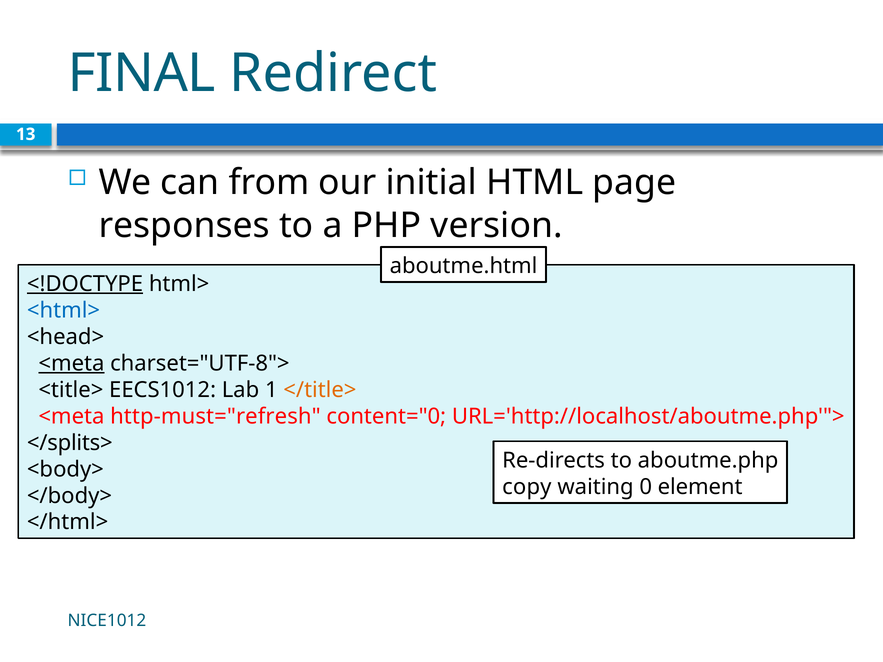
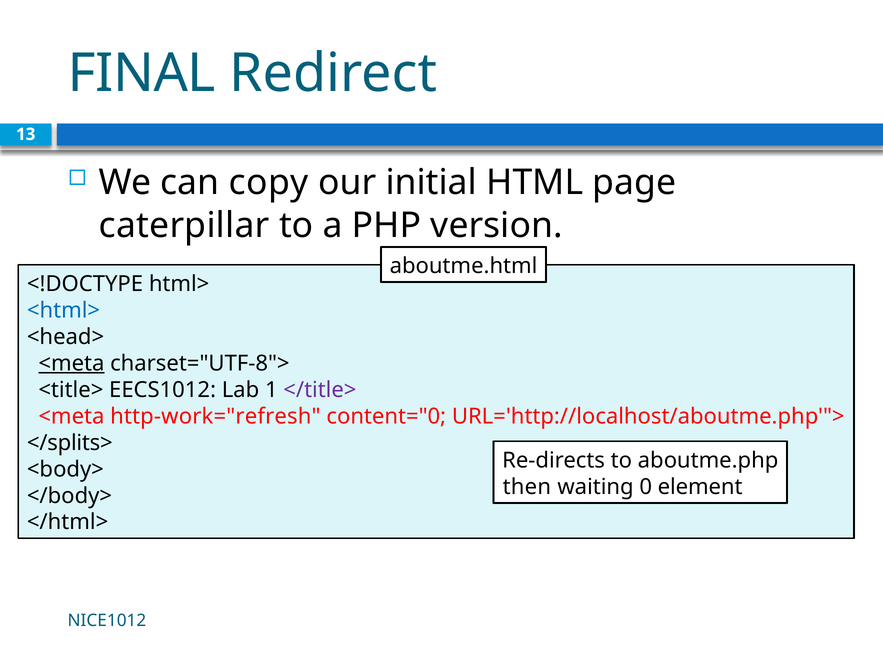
from: from -> copy
responses: responses -> caterpillar
<!DOCTYPE underline: present -> none
</title> colour: orange -> purple
http-must="refresh: http-must="refresh -> http-work="refresh
copy: copy -> then
